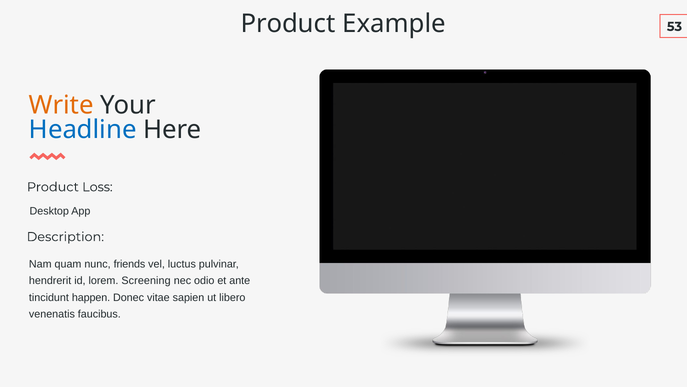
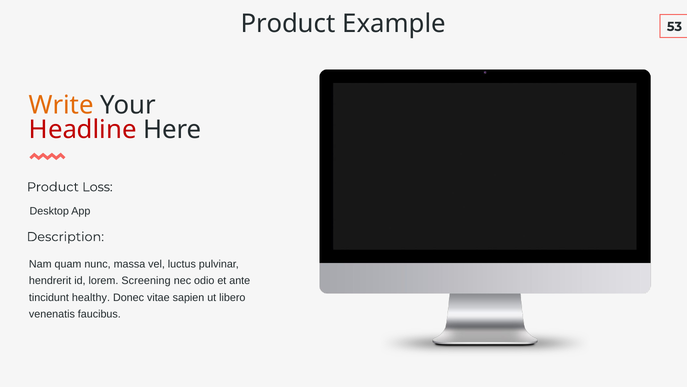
Headline colour: blue -> red
friends: friends -> massa
happen: happen -> healthy
